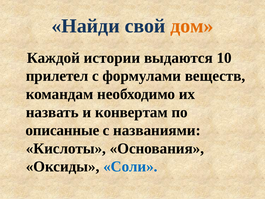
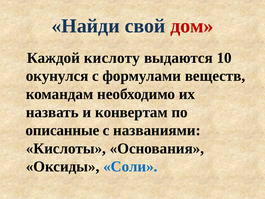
дом colour: orange -> red
истории: истории -> кислоту
прилетел: прилетел -> окунулся
